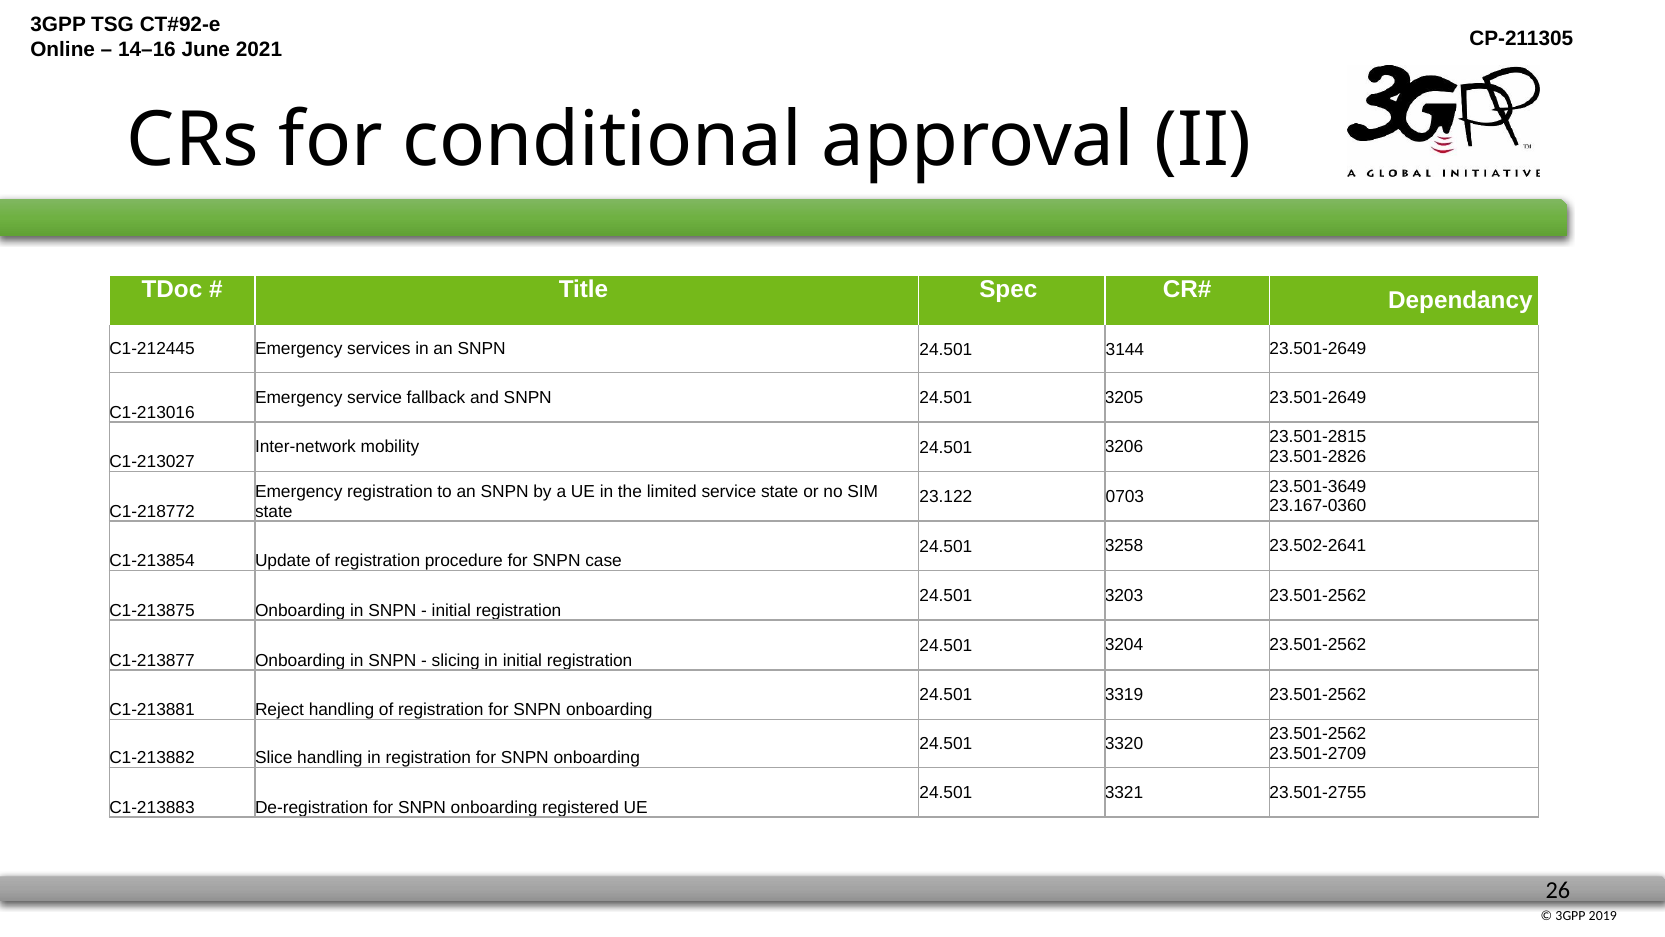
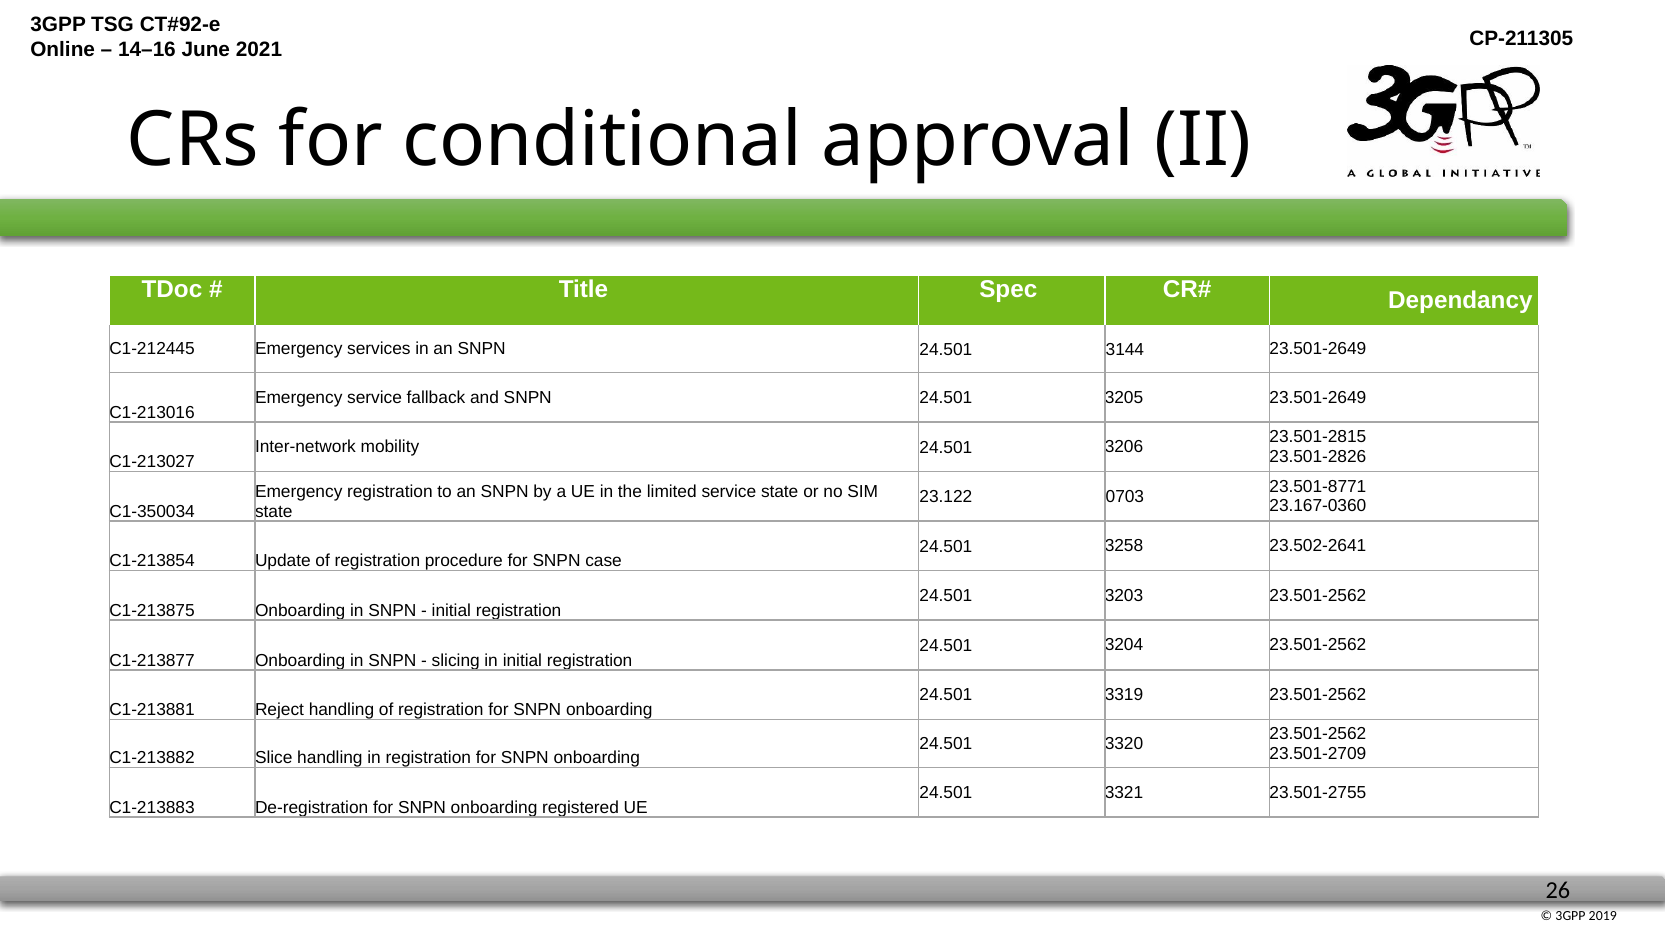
23.501-3649: 23.501-3649 -> 23.501-8771
C1-218772: C1-218772 -> C1-350034
